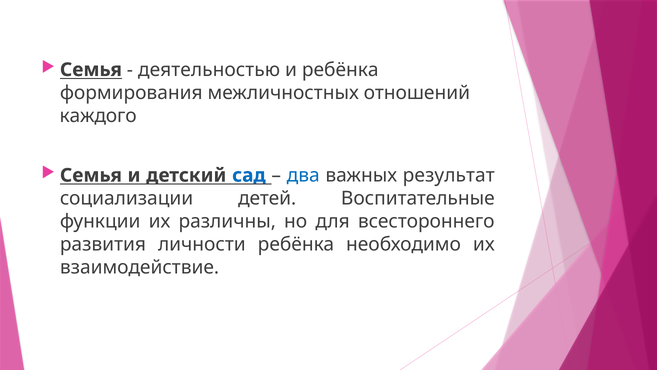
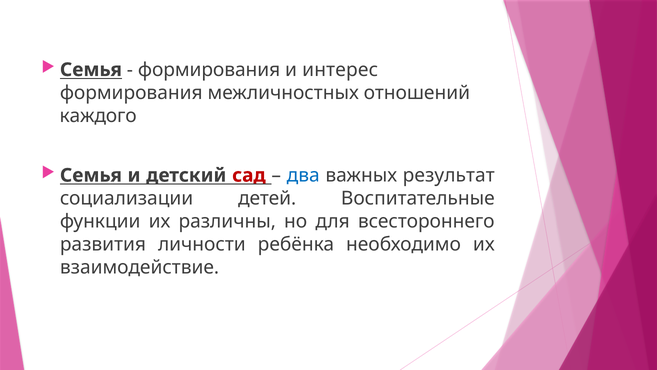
деятельностью at (209, 70): деятельностью -> формирования
и ребёнка: ребёнка -> интерес
сад colour: blue -> red
